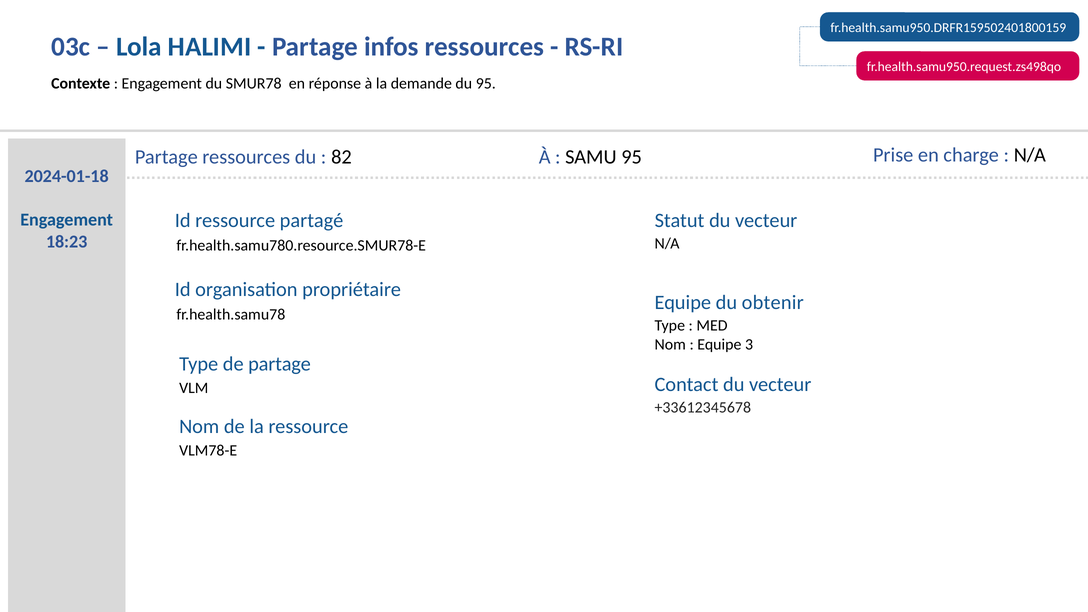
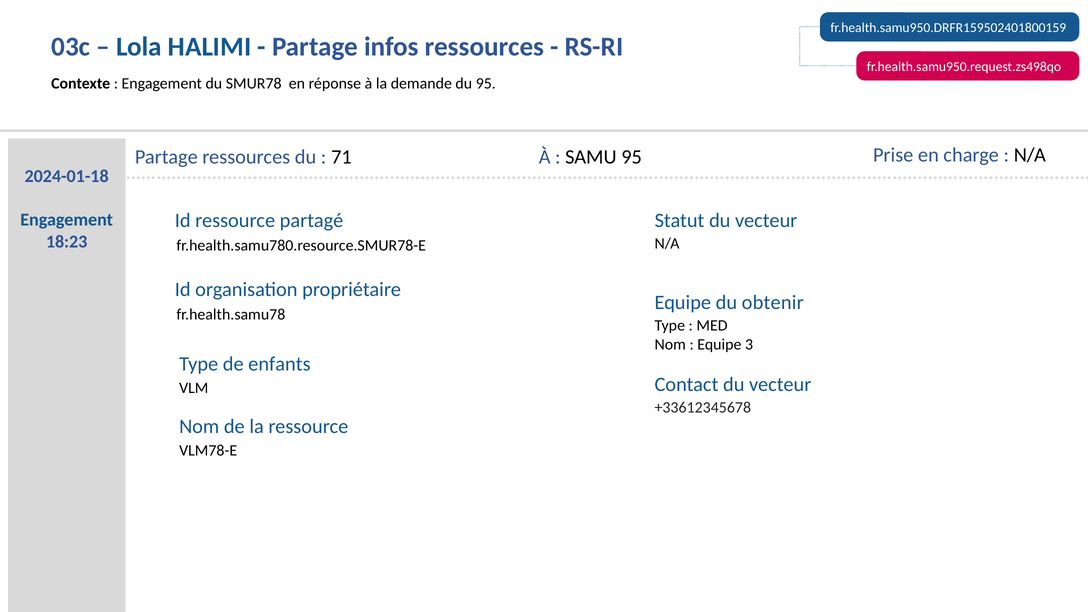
82: 82 -> 71
de partage: partage -> enfants
